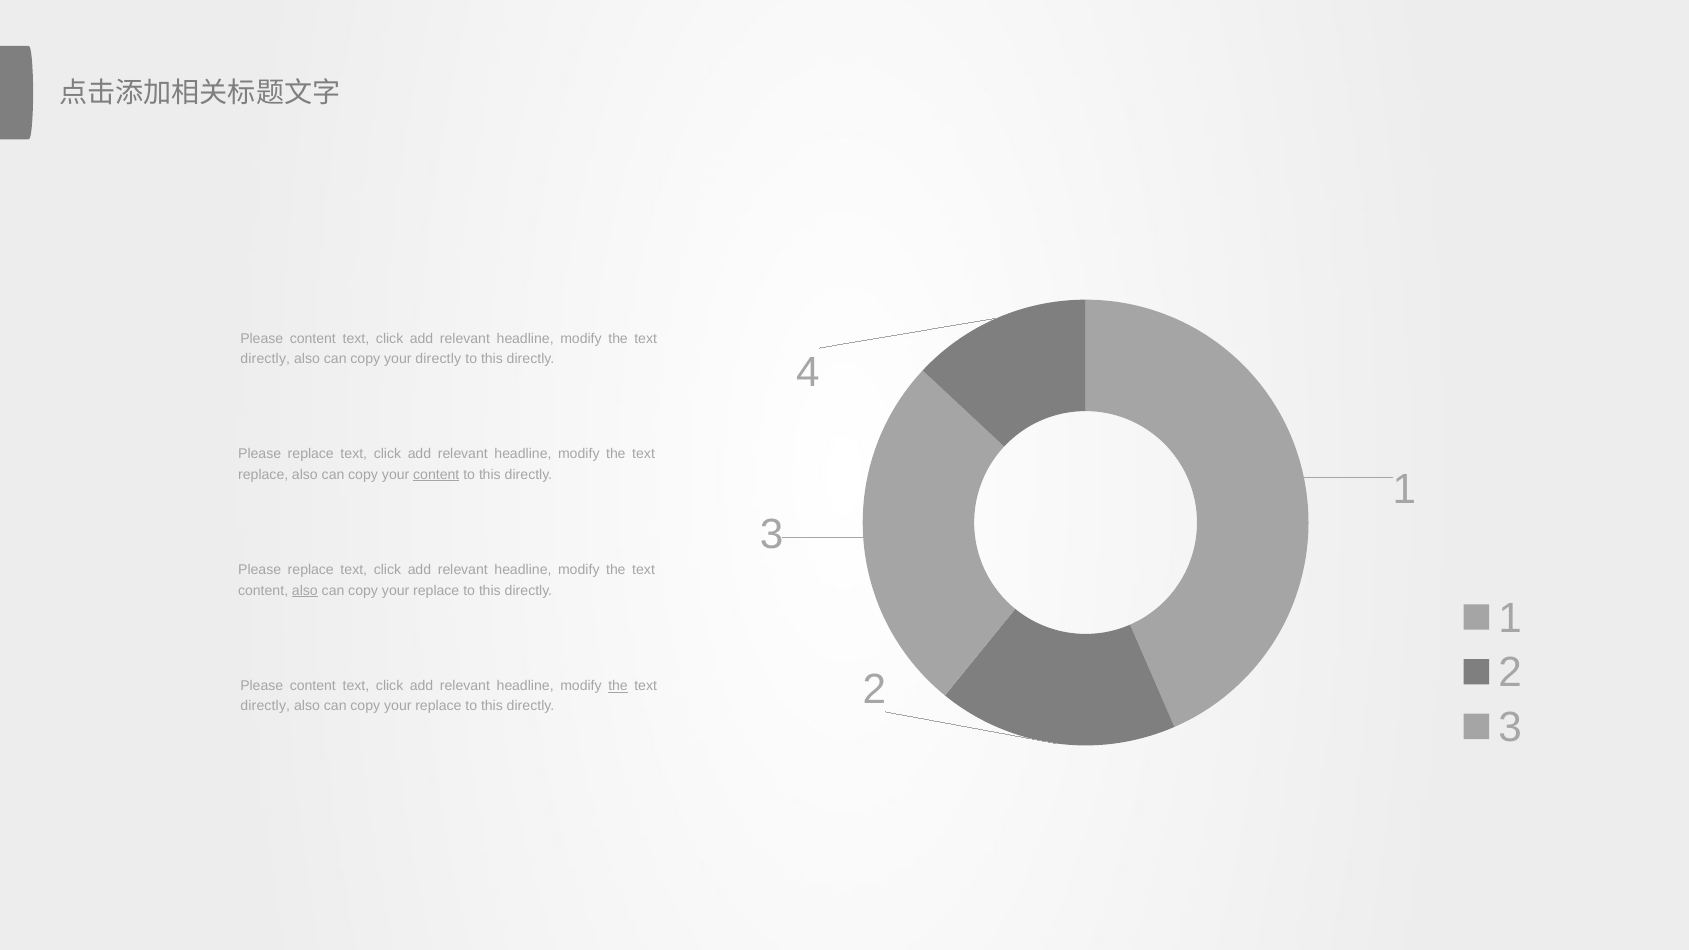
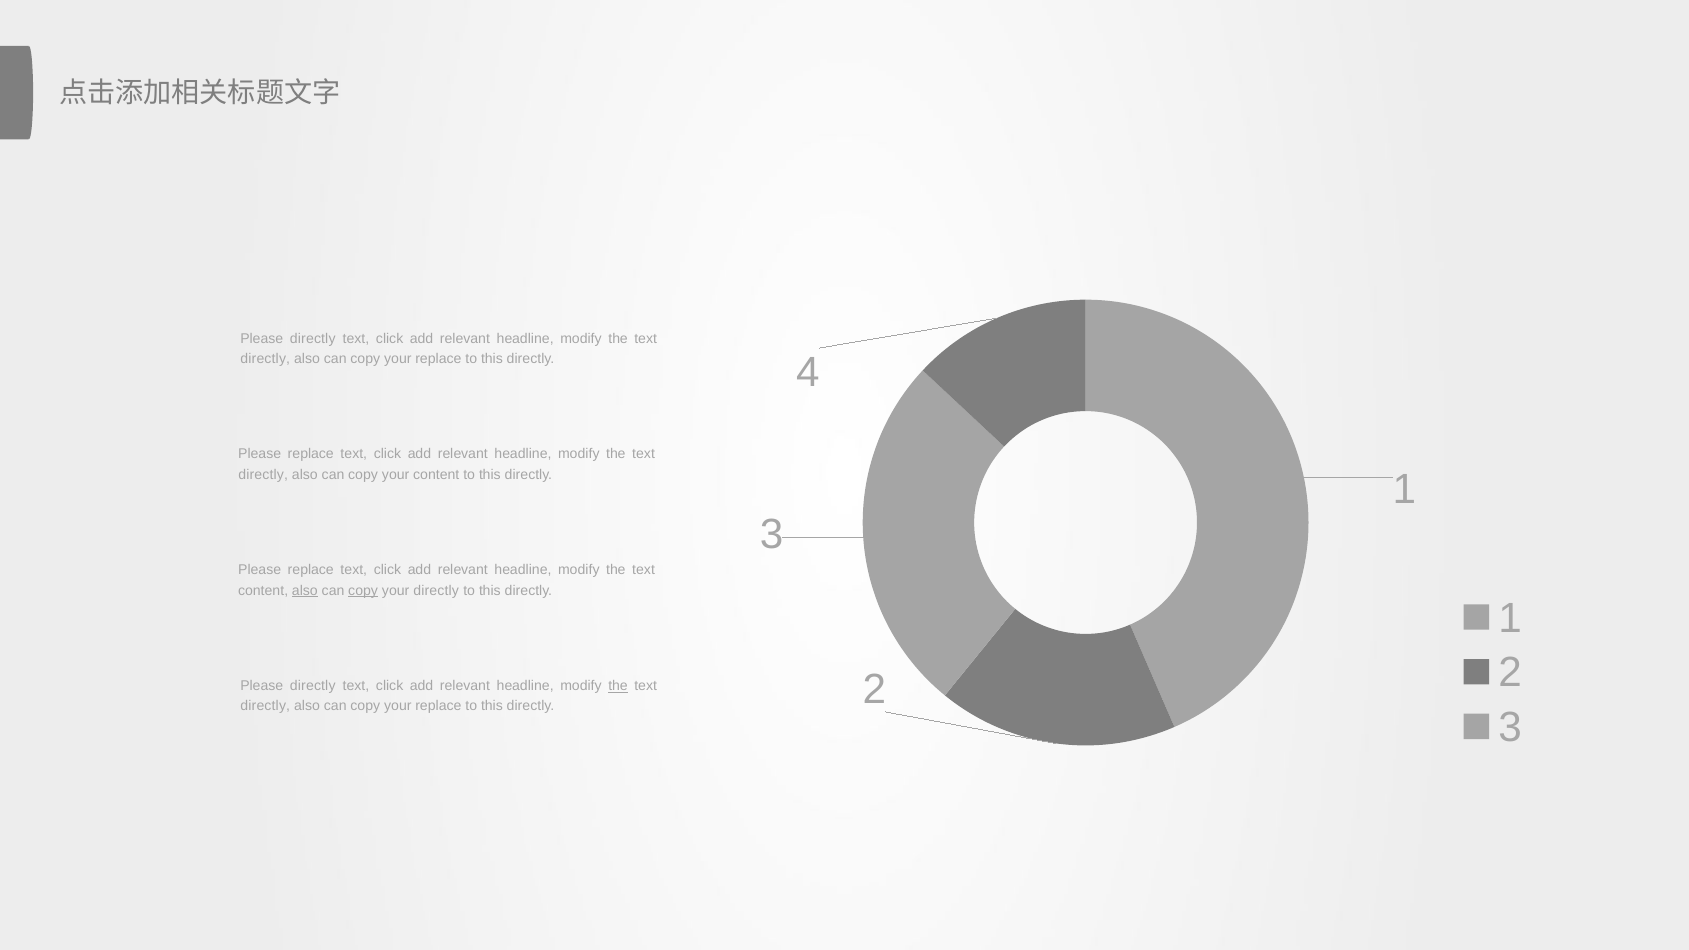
content at (313, 339): content -> directly
directly at (438, 359): directly -> replace
replace at (263, 475): replace -> directly
content at (436, 475) underline: present -> none
copy at (363, 590) underline: none -> present
replace at (436, 590): replace -> directly
content at (313, 686): content -> directly
